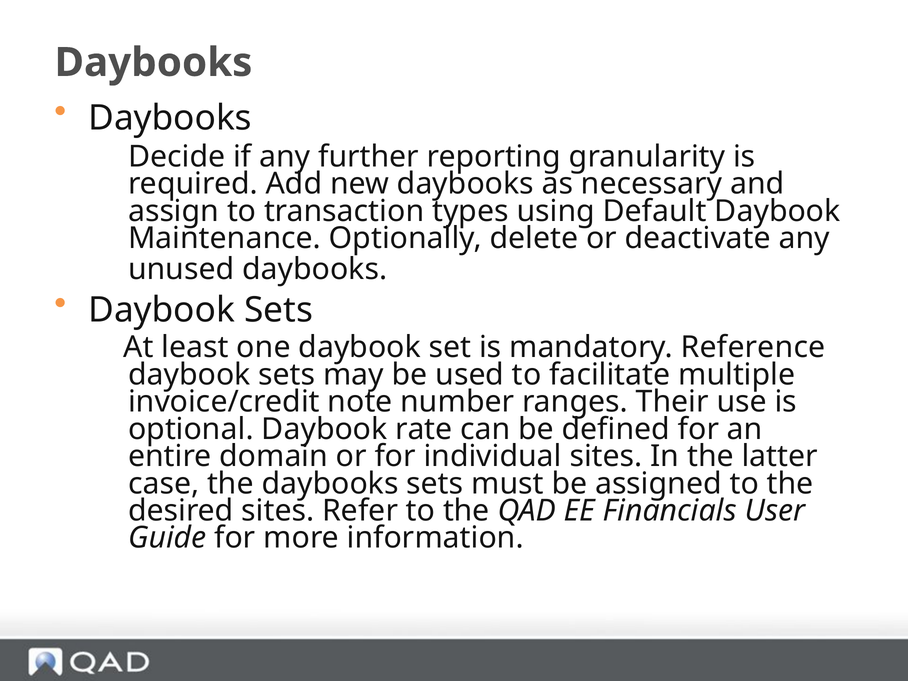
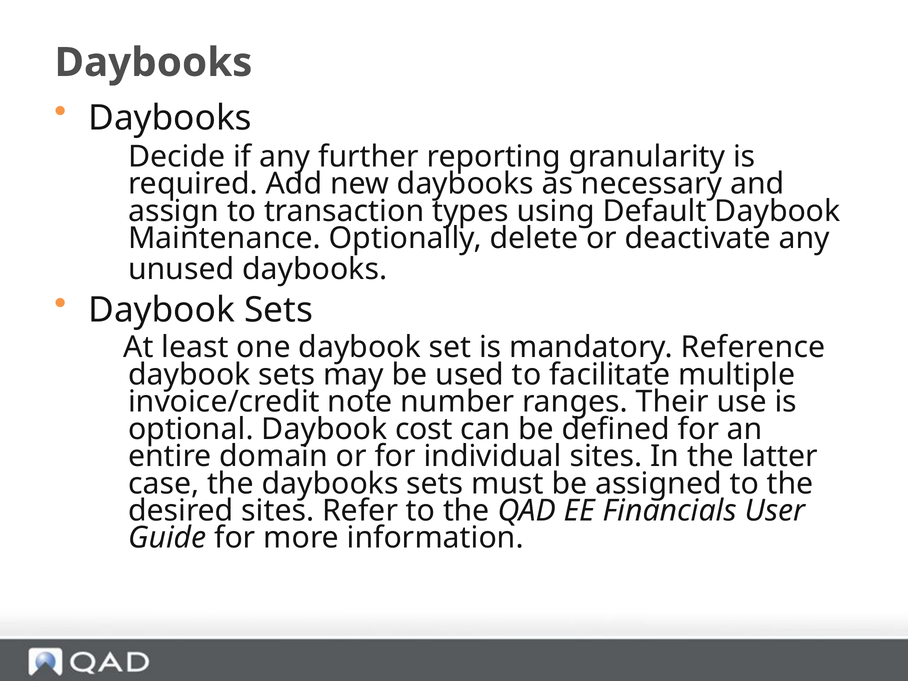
rate: rate -> cost
